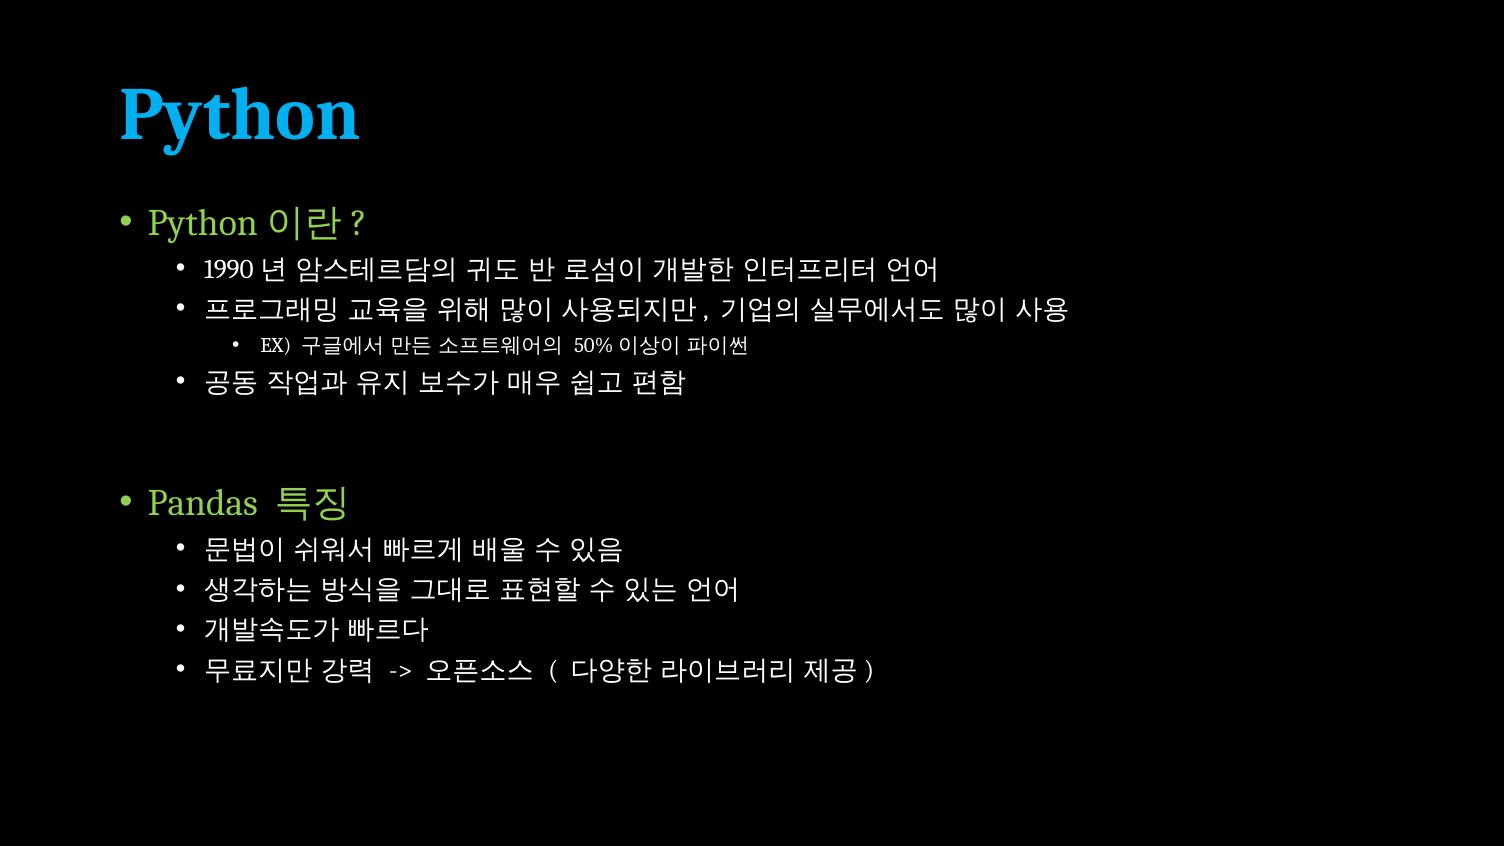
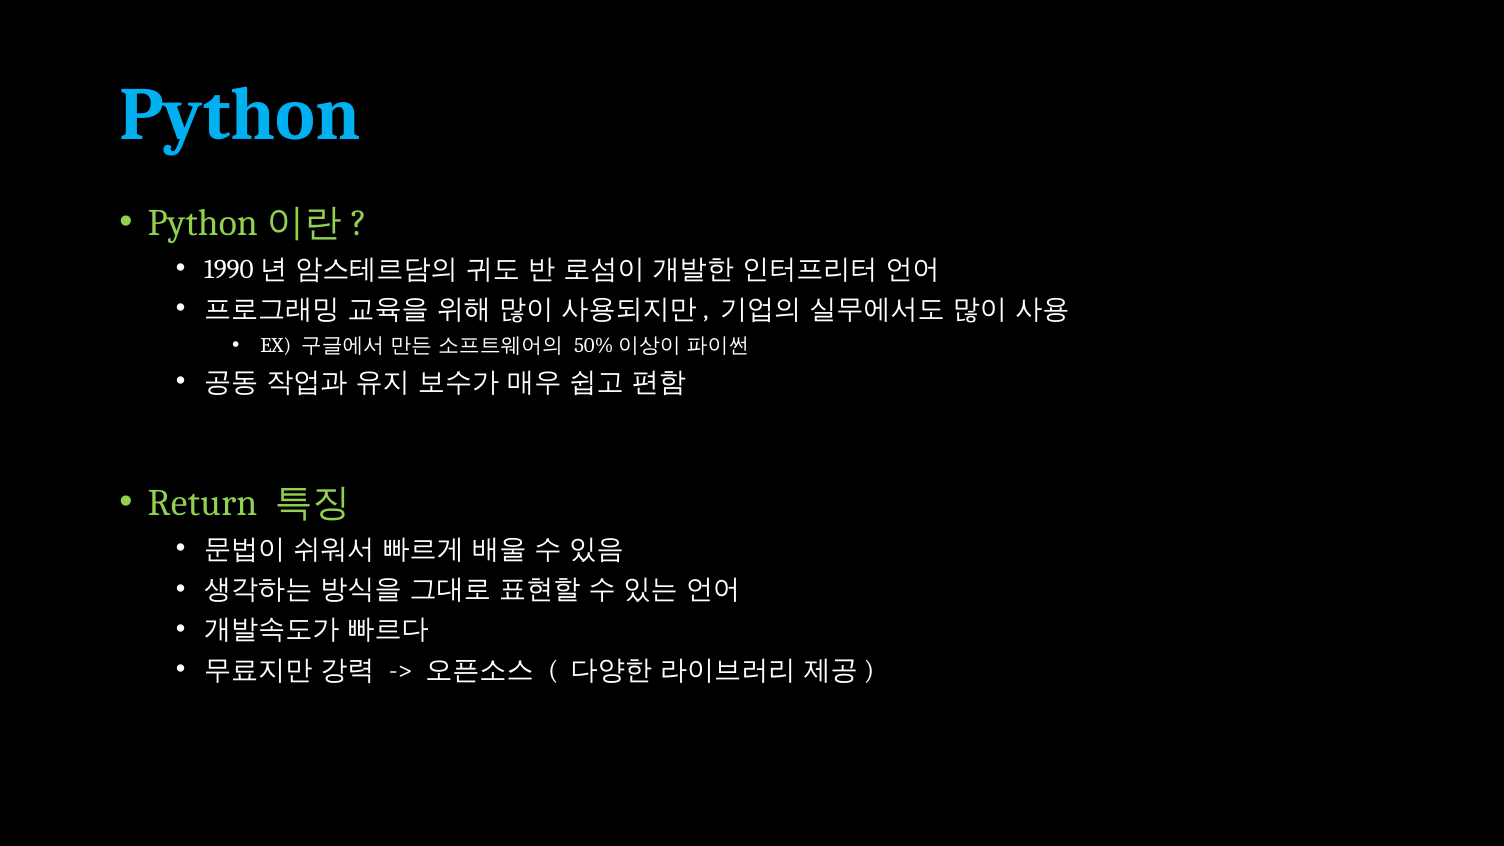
Pandas: Pandas -> Return
